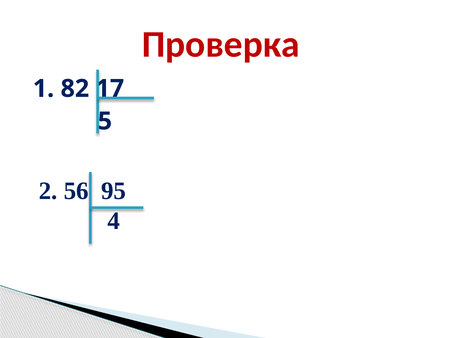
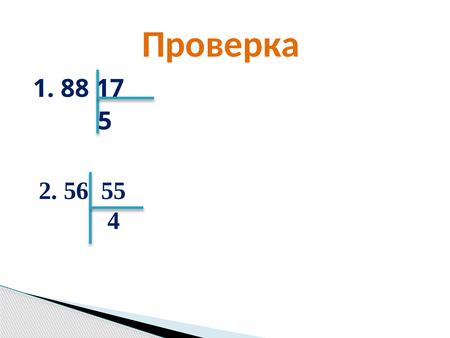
Проверка colour: red -> orange
82: 82 -> 88
95: 95 -> 55
